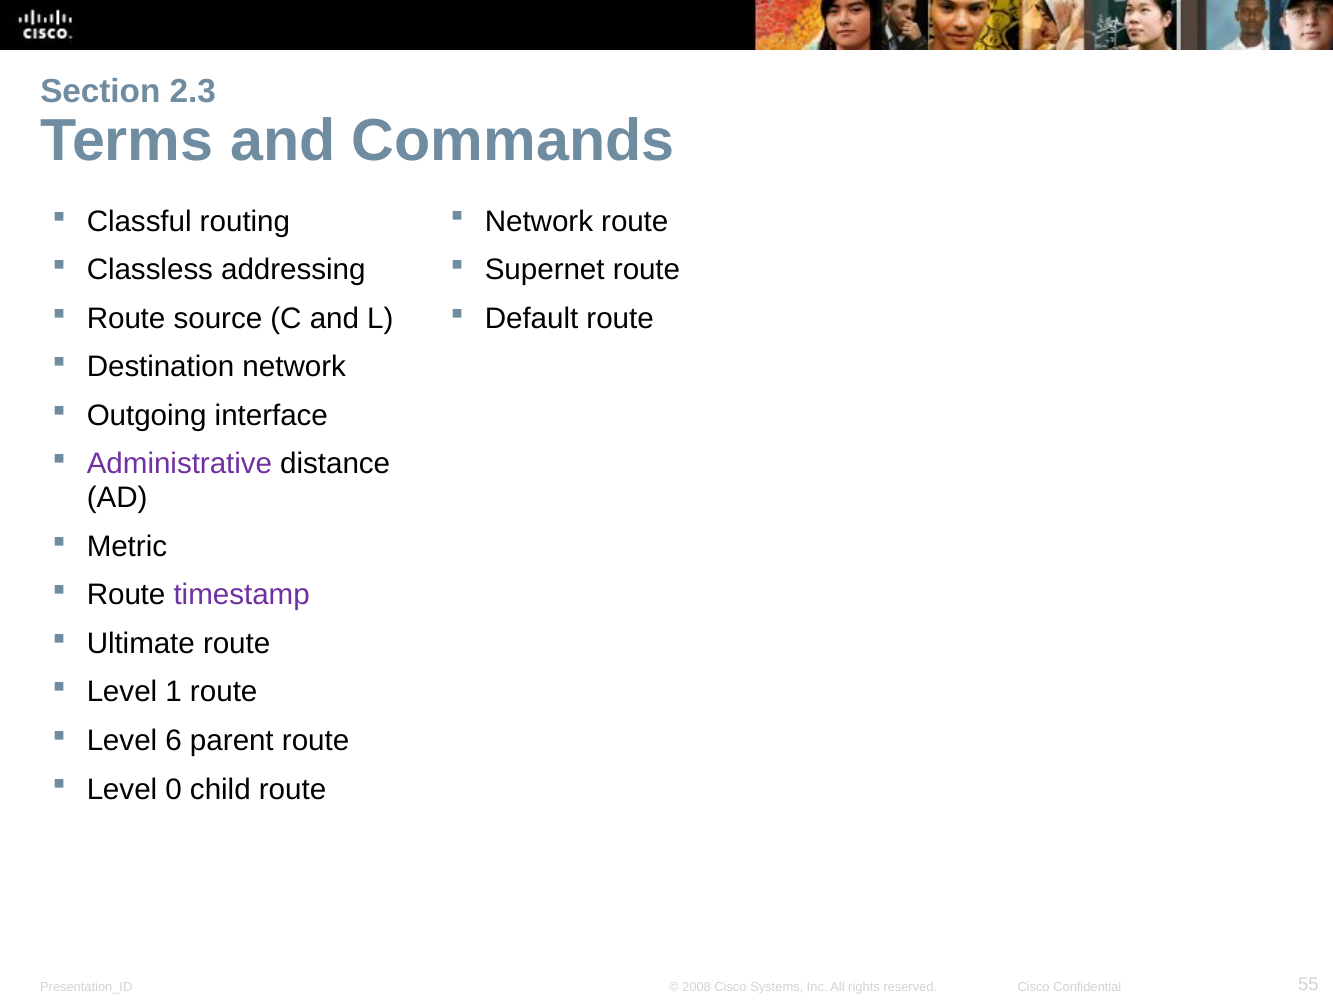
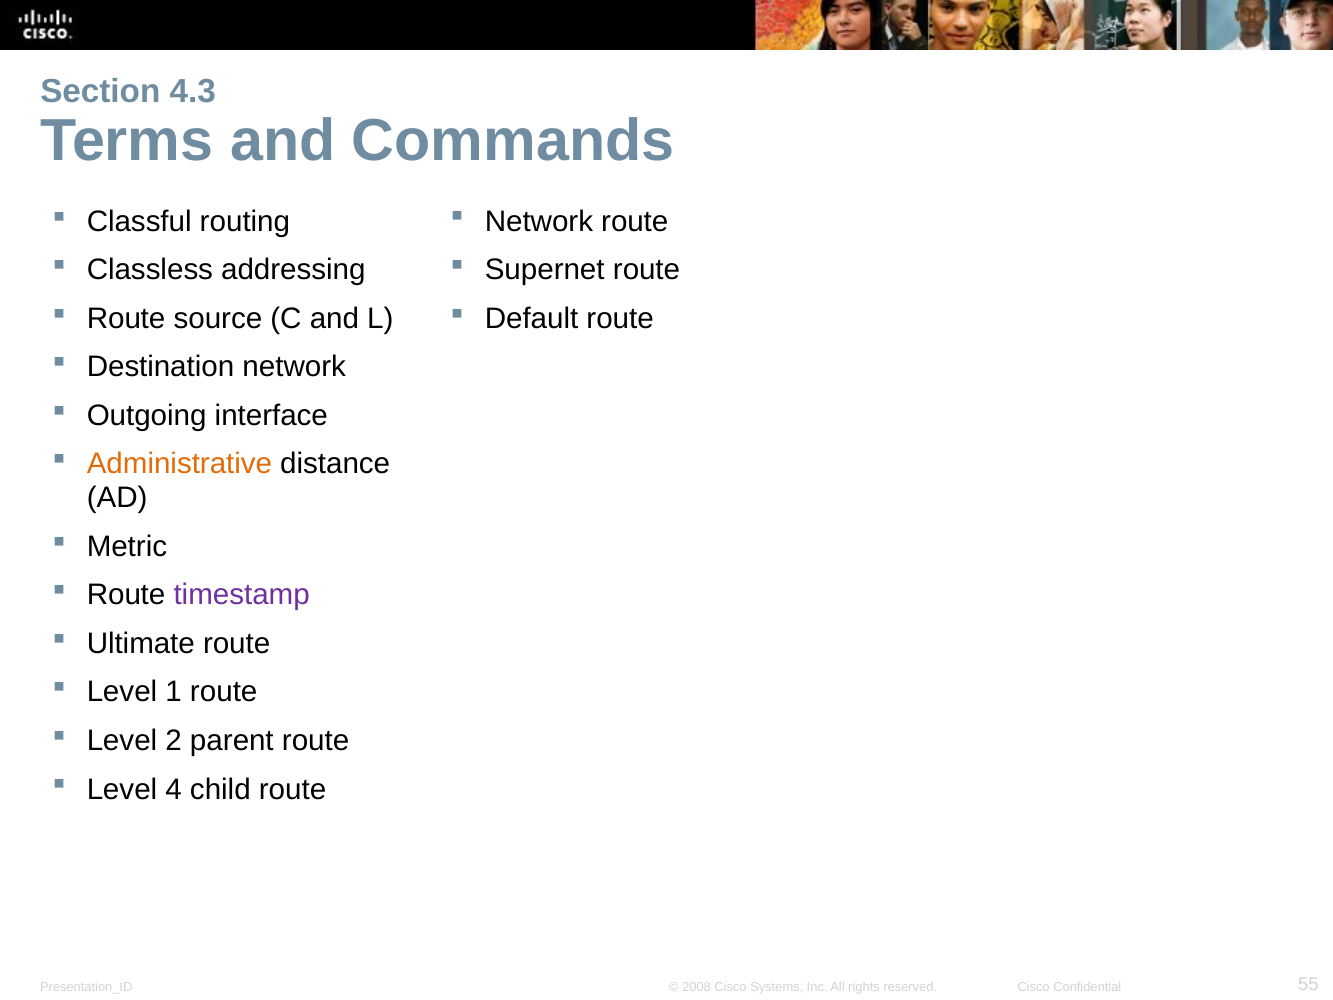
2.3: 2.3 -> 4.3
Administrative colour: purple -> orange
6: 6 -> 2
0: 0 -> 4
